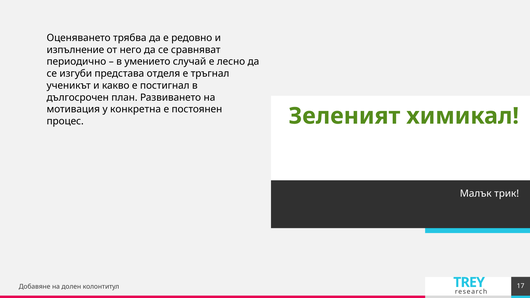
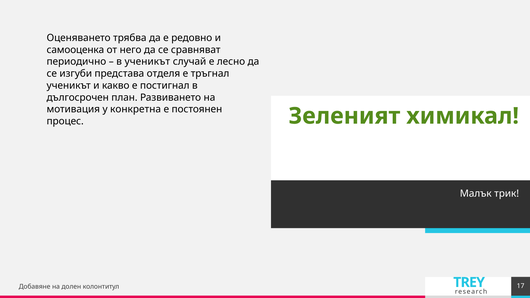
изпълнение: изпълнение -> самооценка
в умението: умението -> ученикът
